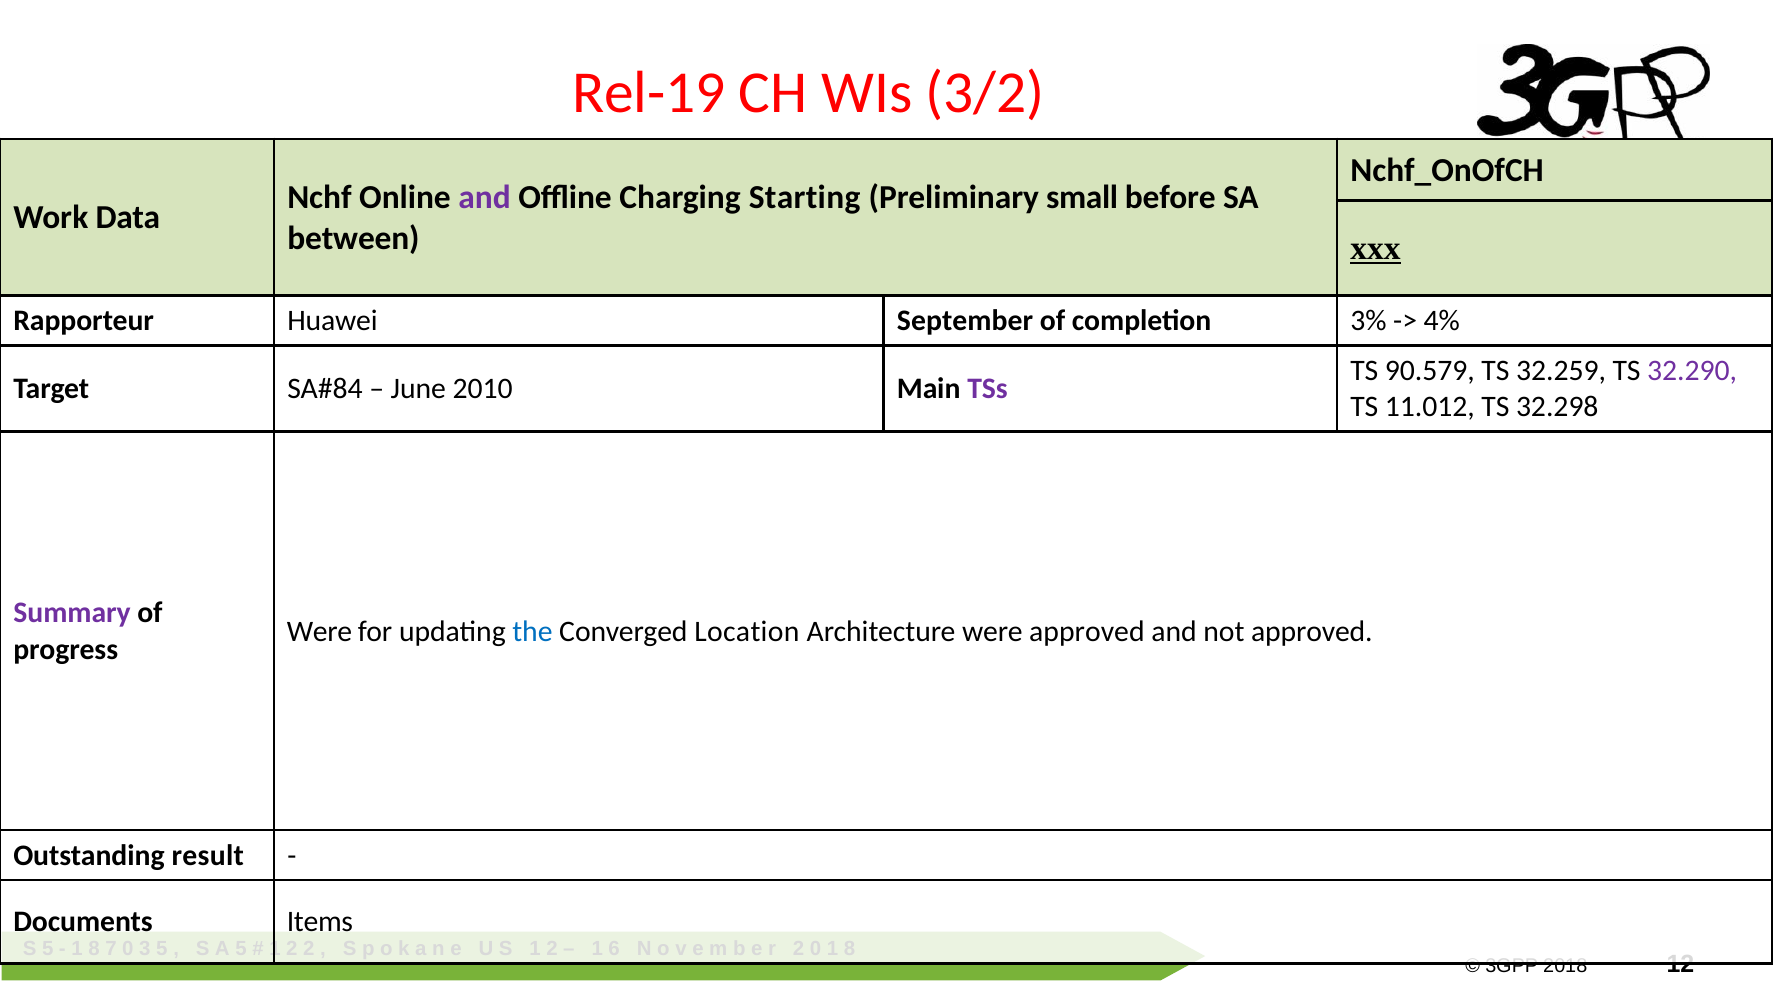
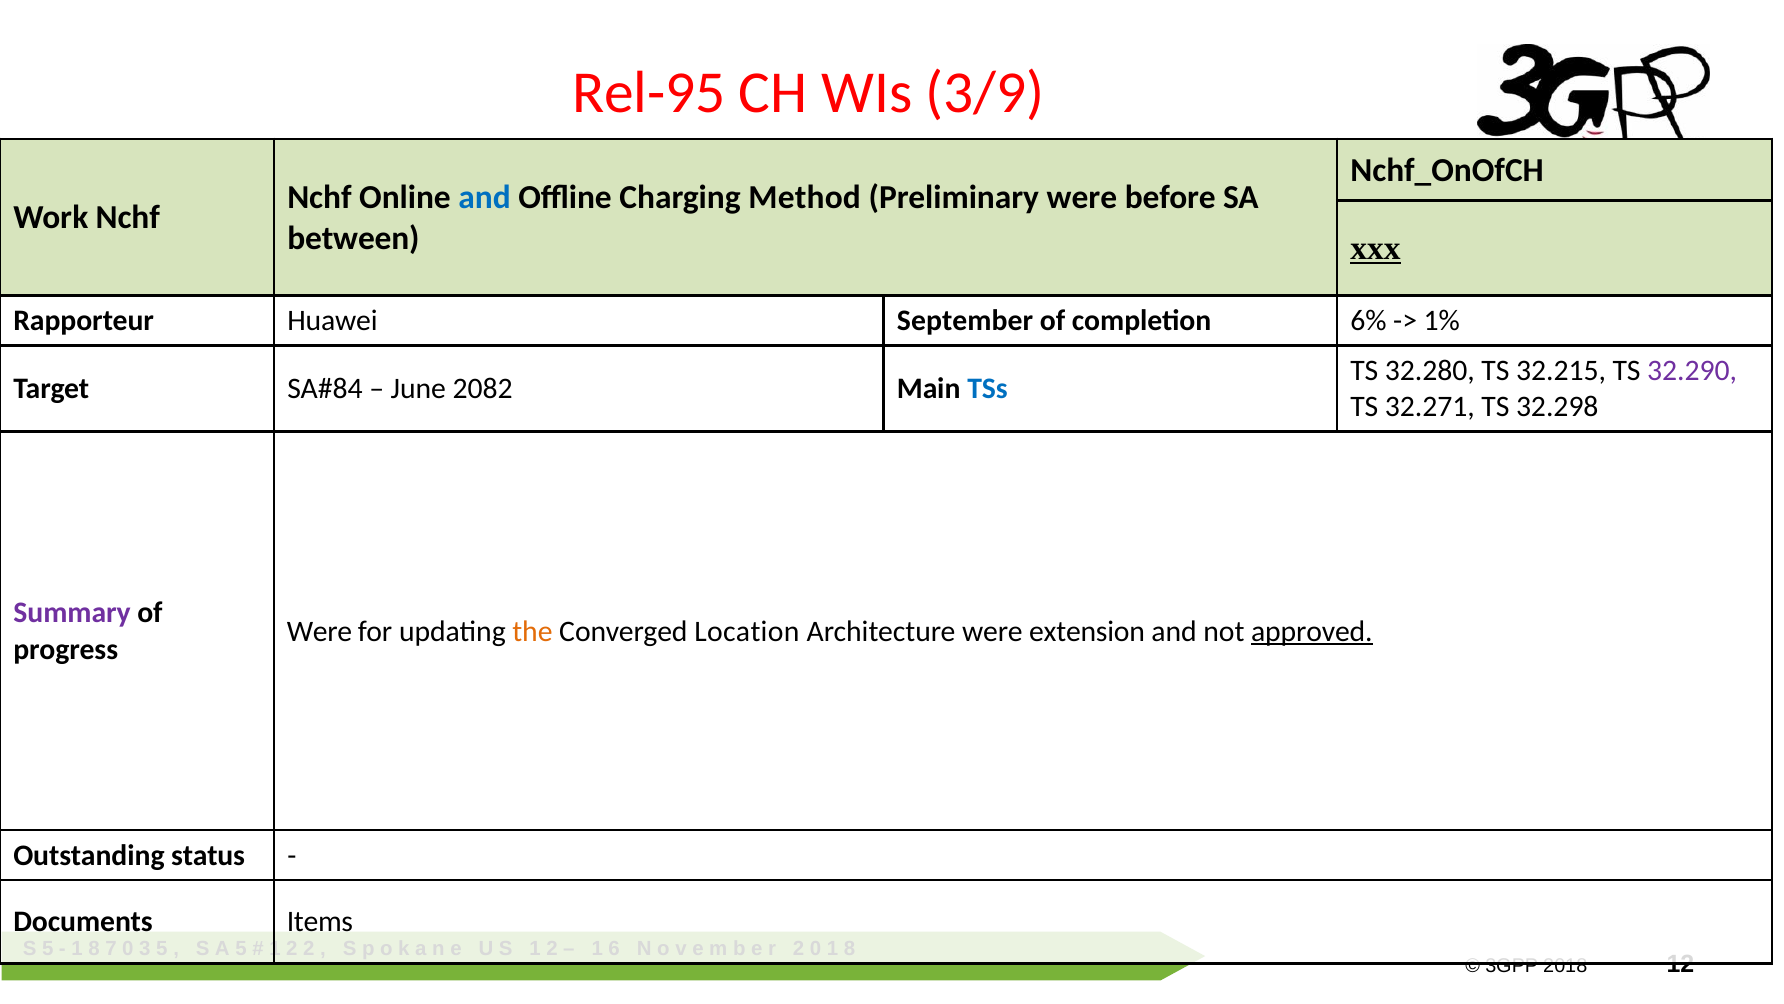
Rel-19: Rel-19 -> Rel-95
3/2: 3/2 -> 3/9
and at (485, 197) colour: purple -> blue
Starting: Starting -> Method
Preliminary small: small -> were
Work Data: Data -> Nchf
3%: 3% -> 6%
4%: 4% -> 1%
90.579: 90.579 -> 32.280
32.259: 32.259 -> 32.215
2010: 2010 -> 2082
TSs colour: purple -> blue
11.012: 11.012 -> 32.271
the colour: blue -> orange
were approved: approved -> extension
approved at (1312, 631) underline: none -> present
result: result -> status
